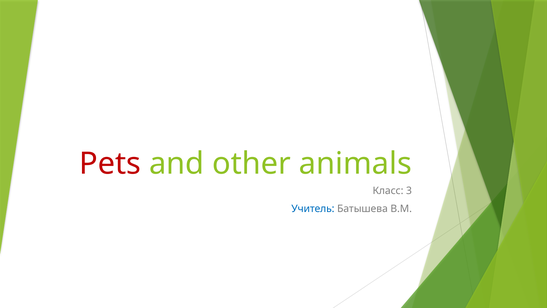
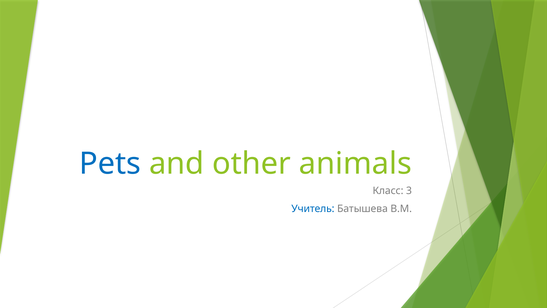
Pets colour: red -> blue
